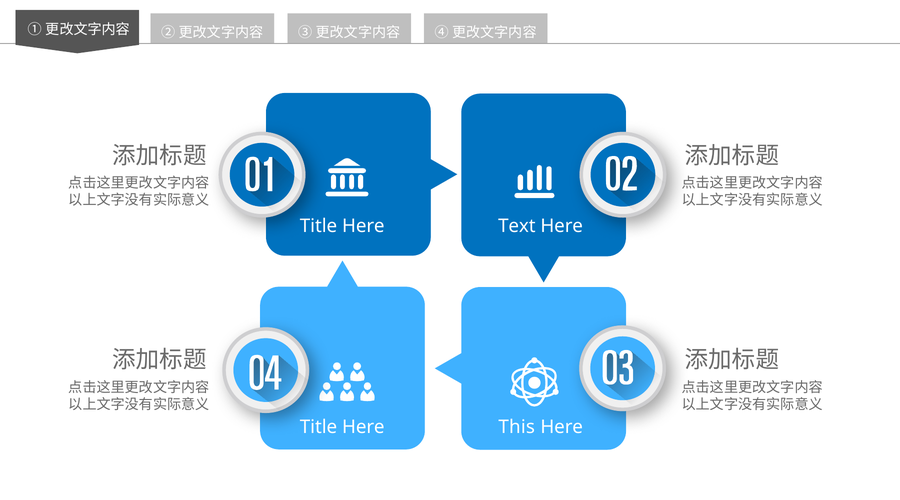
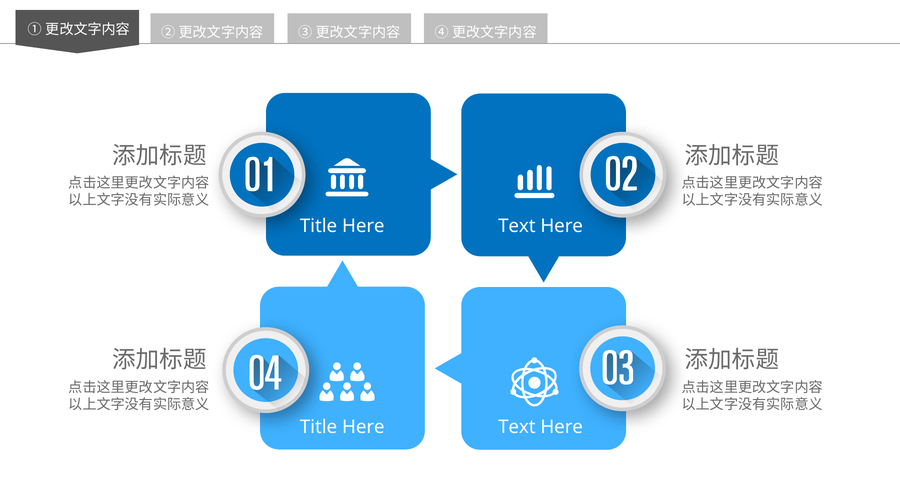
This at (517, 427): This -> Text
